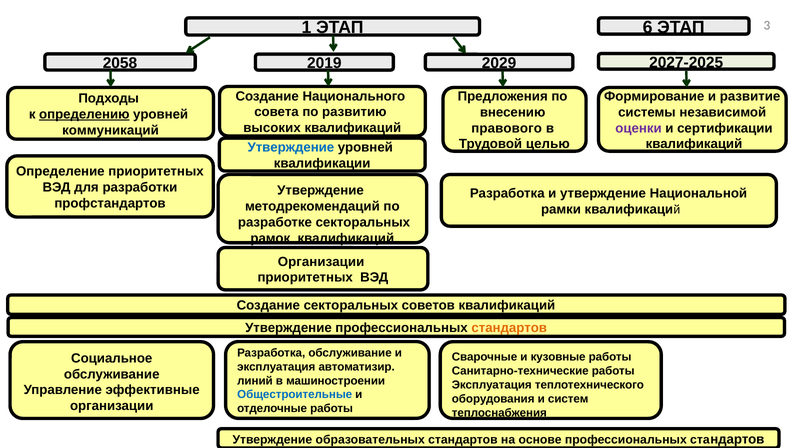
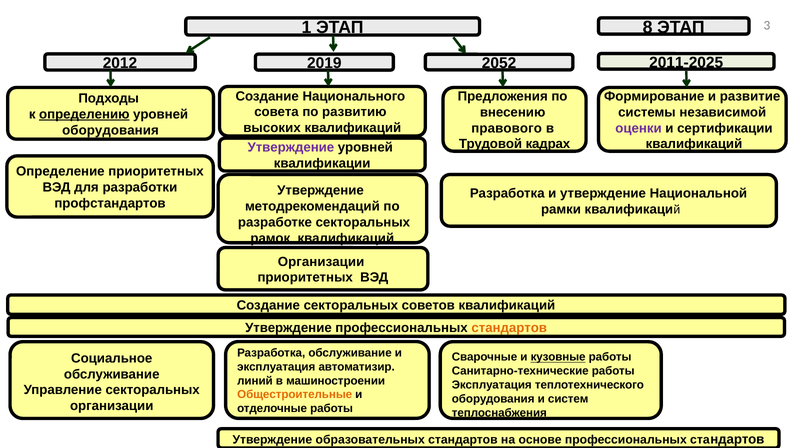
6: 6 -> 8
2027-2025: 2027-2025 -> 2011-2025
2058: 2058 -> 2012
2029: 2029 -> 2052
коммуникаций at (110, 130): коммуникаций -> оборудования
целью: целью -> кадрах
Утверждение at (291, 147) colour: blue -> purple
кузовные underline: none -> present
Управление эффективные: эффективные -> секторальных
Общестроительные colour: blue -> orange
